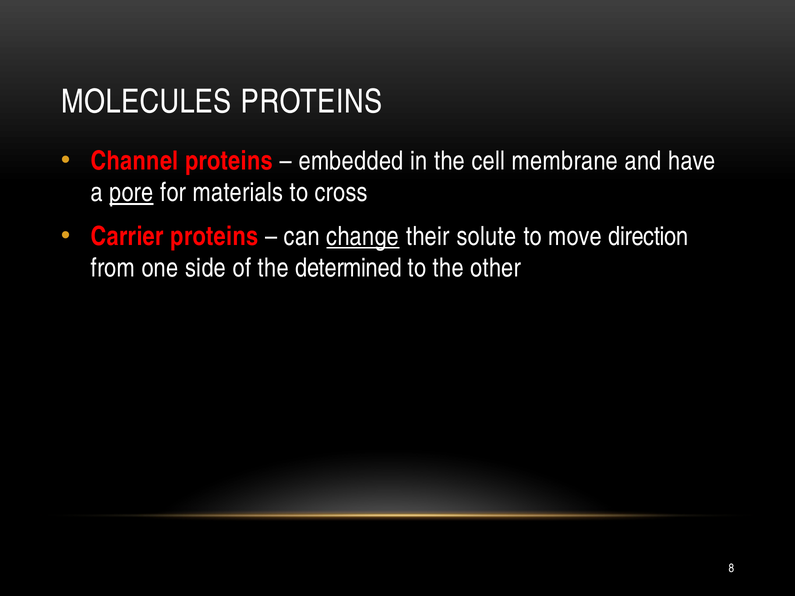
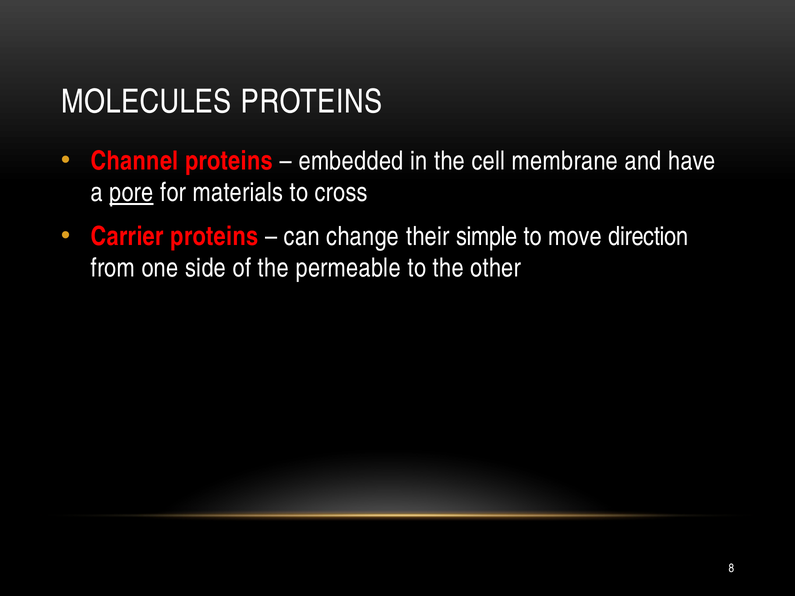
change underline: present -> none
solute: solute -> simple
determined: determined -> permeable
